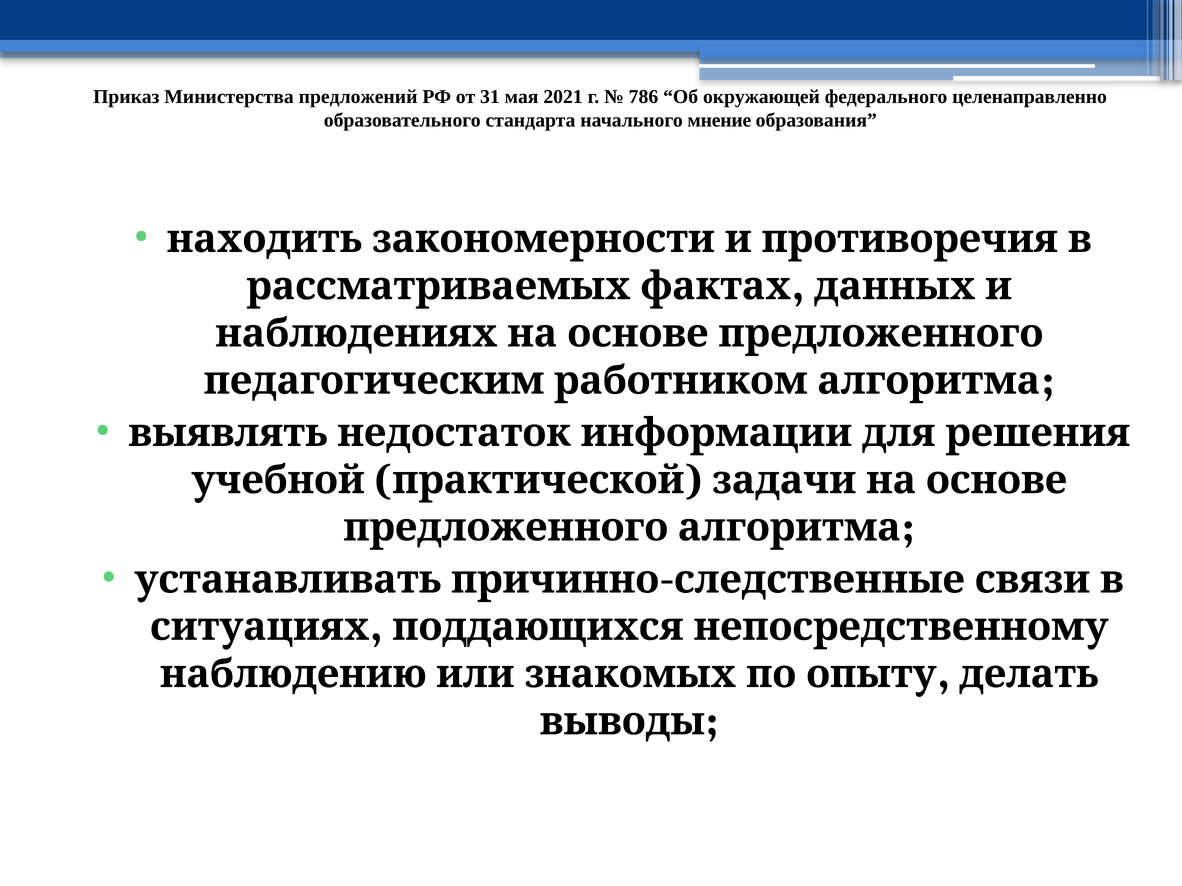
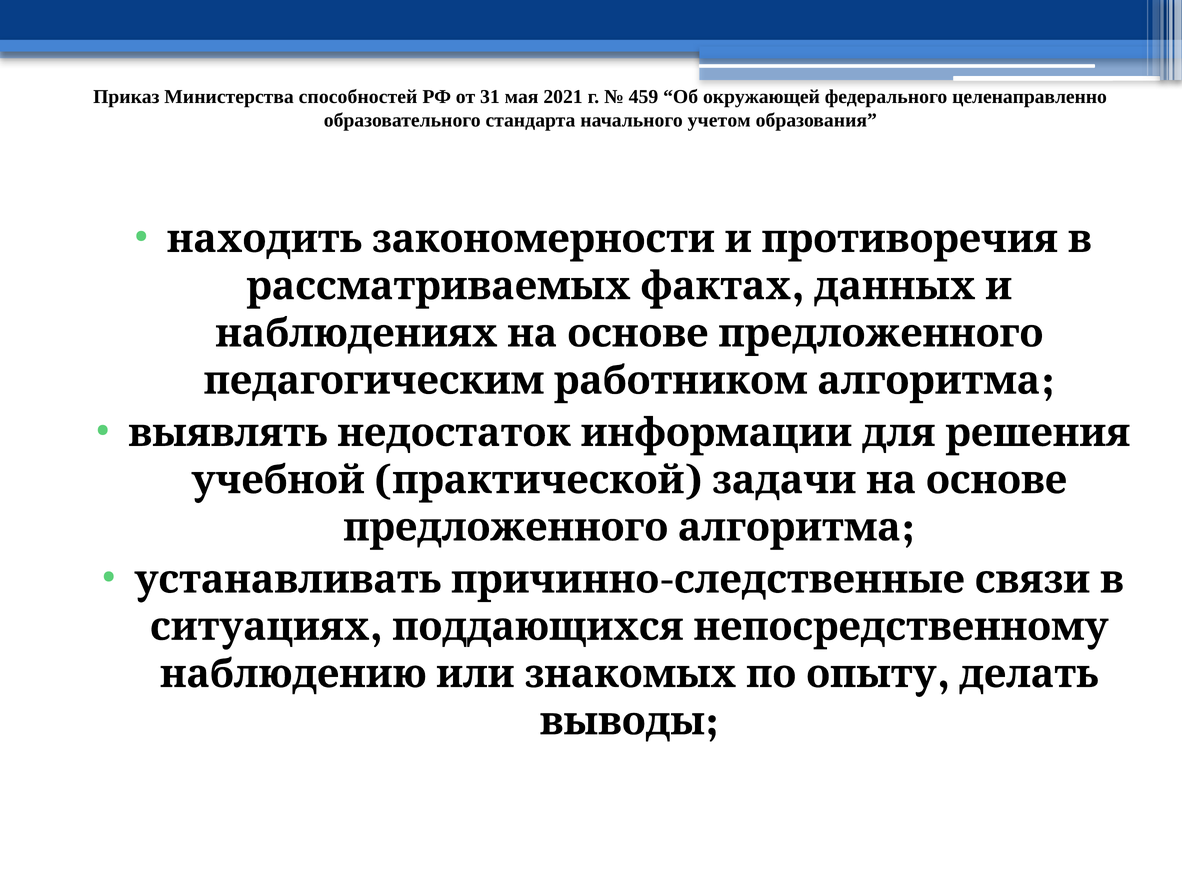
предложений: предложений -> способностей
786: 786 -> 459
мнение: мнение -> учетом
